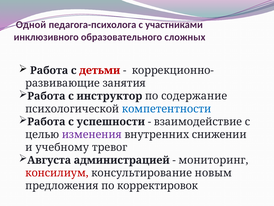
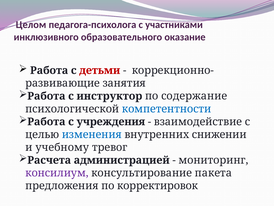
Одной: Одной -> Целом
сложных: сложных -> оказание
успешности: успешности -> учреждения
изменения colour: purple -> blue
Августа: Августа -> Расчета
консилиум colour: red -> purple
новым: новым -> пакета
